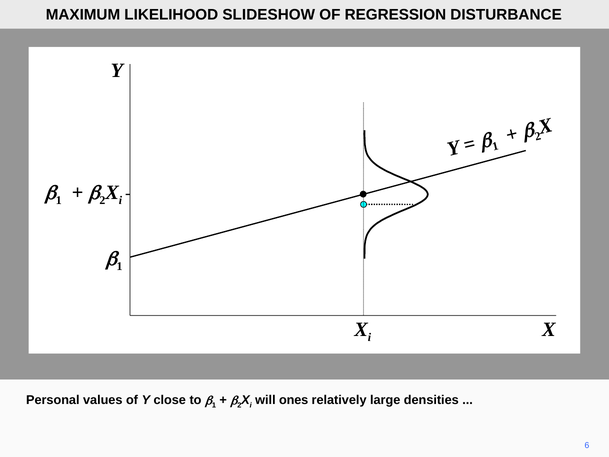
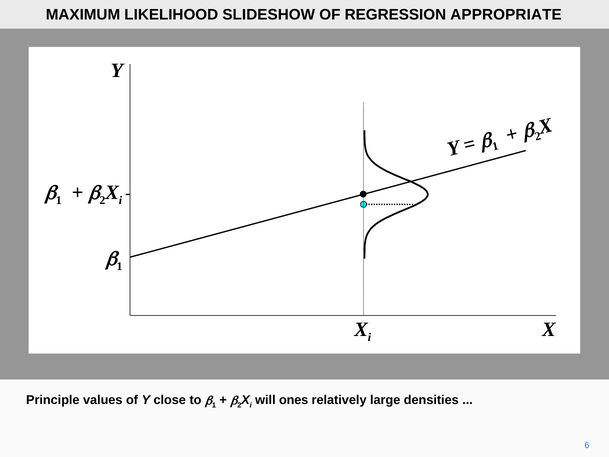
DISTURBANCE: DISTURBANCE -> APPROPRIATE
Personal: Personal -> Principle
